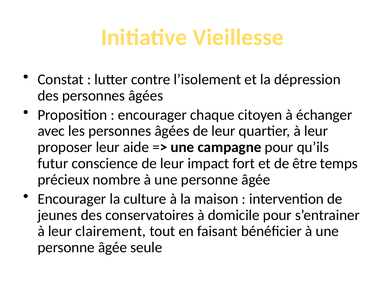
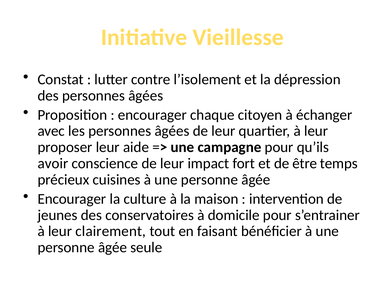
futur: futur -> avoir
nombre: nombre -> cuisines
